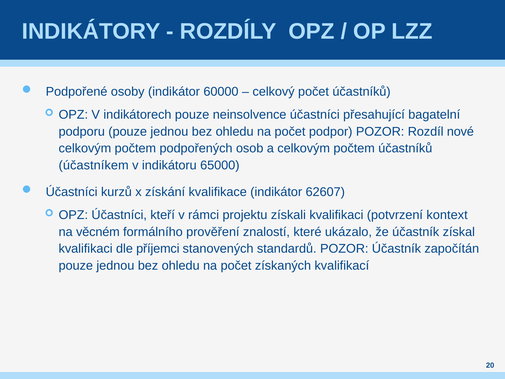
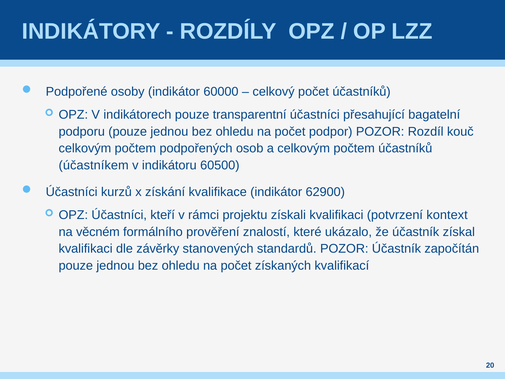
neinsolvence: neinsolvence -> transparentní
nové: nové -> kouč
65000: 65000 -> 60500
62607: 62607 -> 62900
příjemci: příjemci -> závěrky
